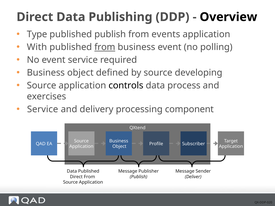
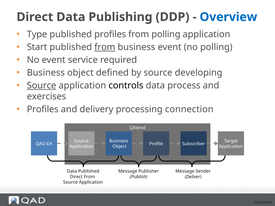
Overview colour: black -> blue
published publish: publish -> profiles
from events: events -> polling
With: With -> Start
Source at (42, 86) underline: none -> present
Service at (43, 109): Service -> Profiles
component: component -> connection
